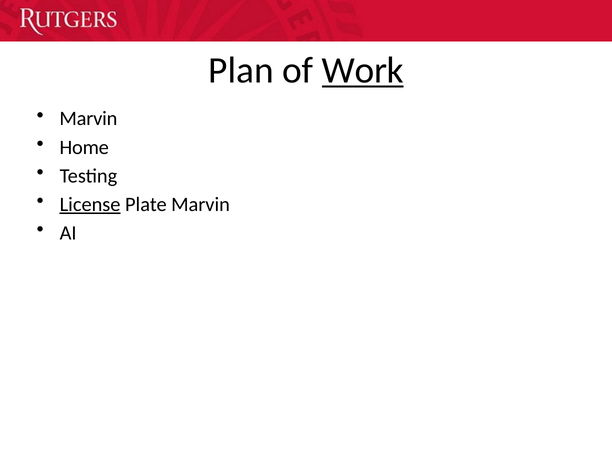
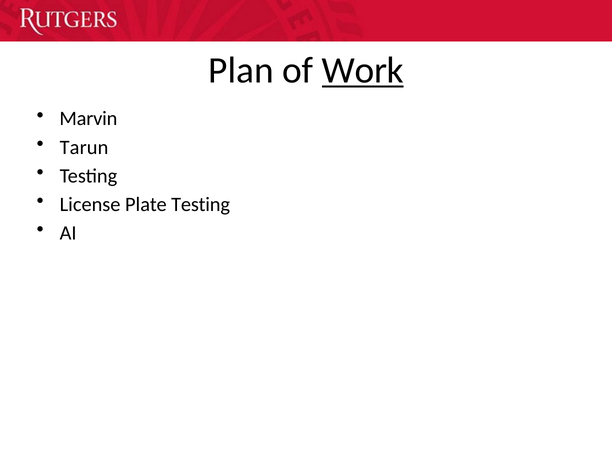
Home: Home -> Tarun
License underline: present -> none
Plate Marvin: Marvin -> Testing
